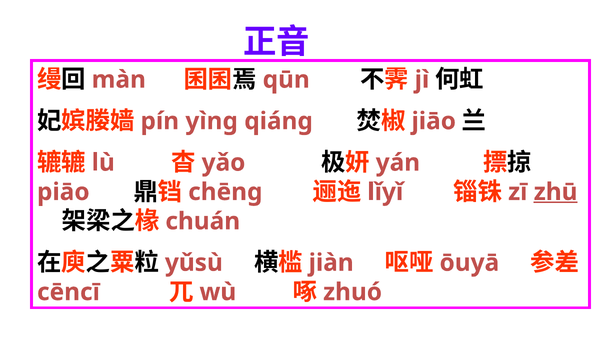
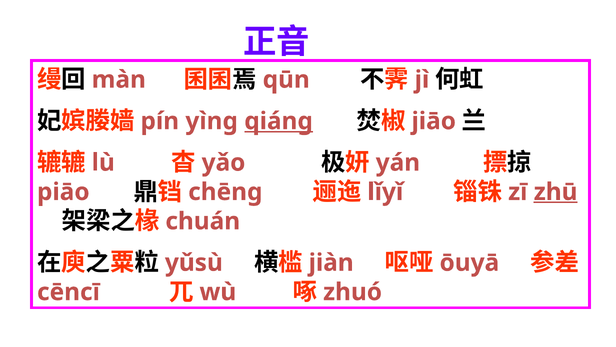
qiáng underline: none -> present
